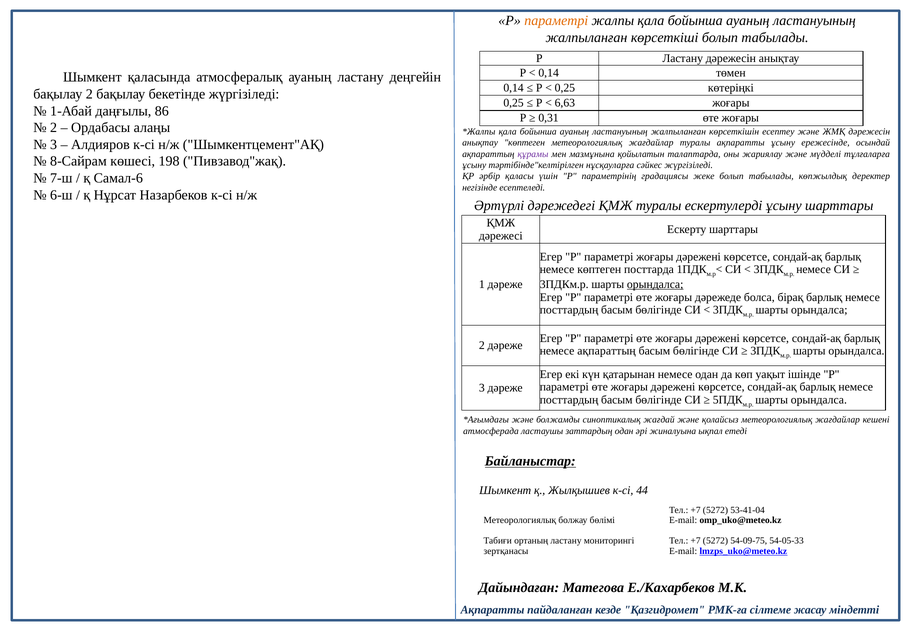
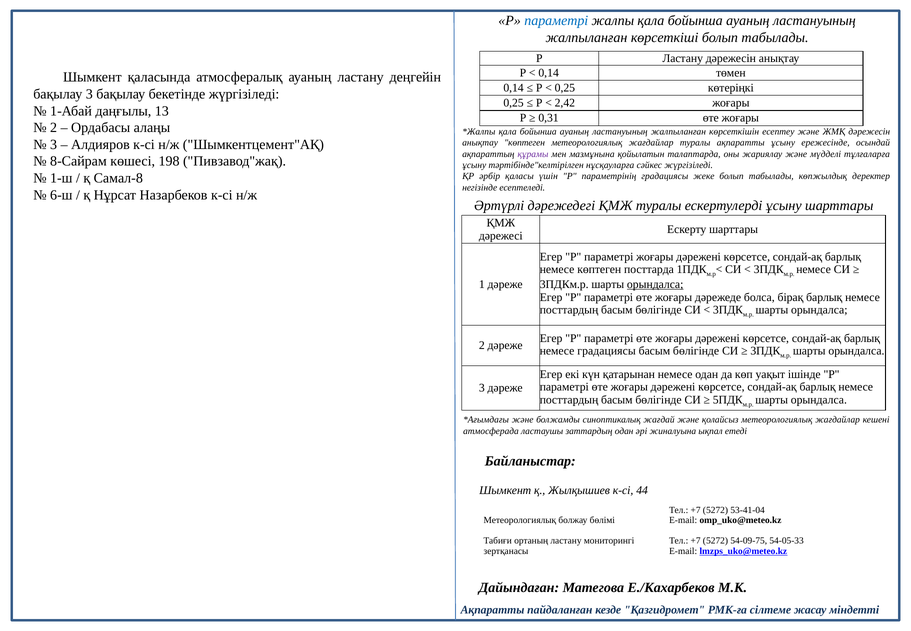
параметрі at (556, 21) colour: orange -> blue
бақылау 2: 2 -> 3
6,63: 6,63 -> 2,42
86: 86 -> 13
7-ш: 7-ш -> 1-ш
Самал-6: Самал-6 -> Самал-8
немесе ақпараттың: ақпараттың -> градациясы
Байланыстар underline: present -> none
